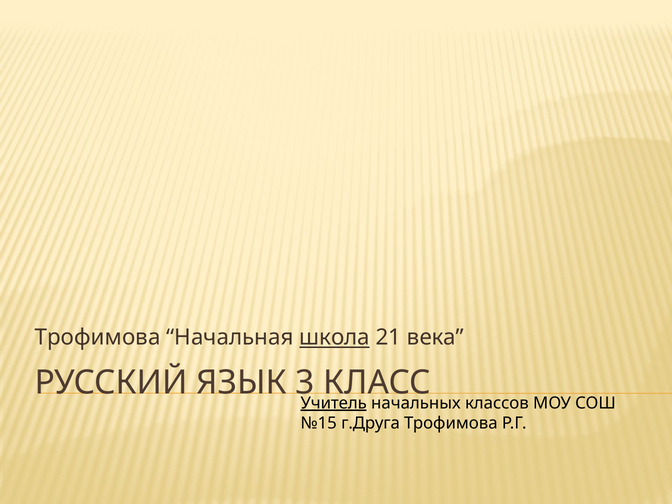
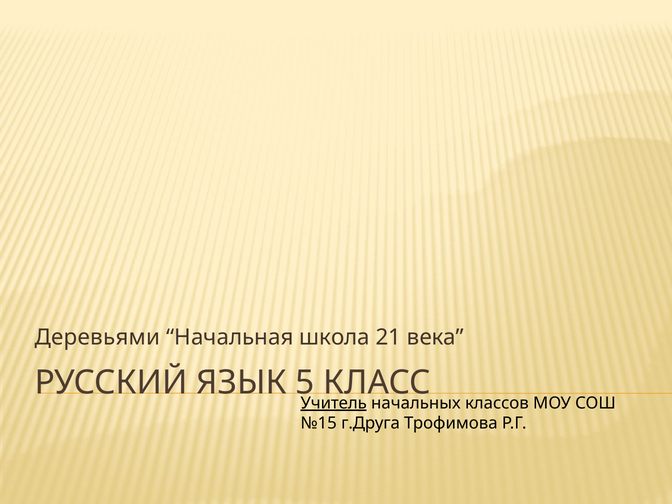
Трофимова at (98, 338): Трофимова -> Деревьями
школа underline: present -> none
3: 3 -> 5
